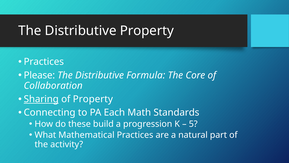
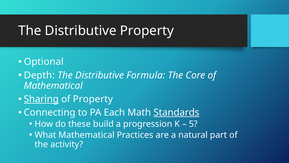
Practices at (44, 62): Practices -> Optional
Please: Please -> Depth
Collaboration at (53, 85): Collaboration -> Mathematical
Standards underline: none -> present
